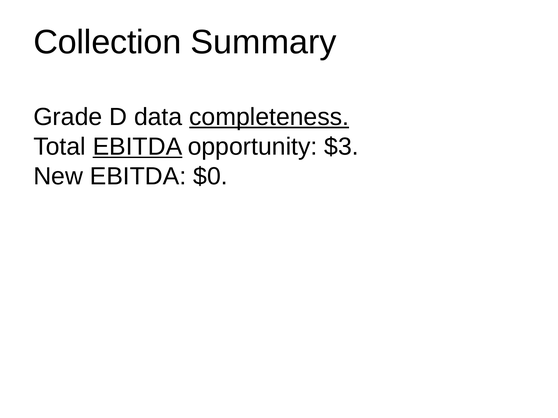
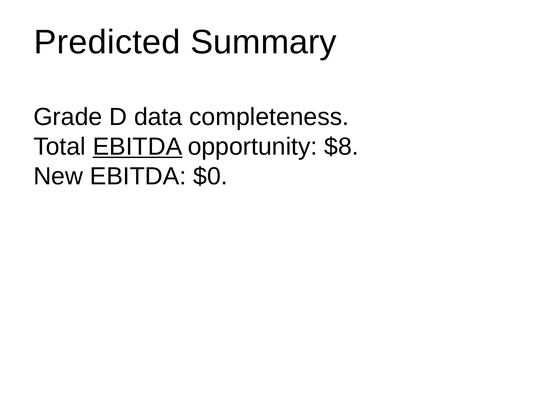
Collection: Collection -> Predicted
completeness underline: present -> none
$3: $3 -> $8
